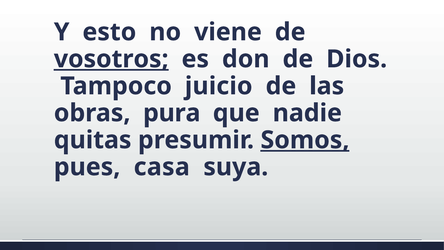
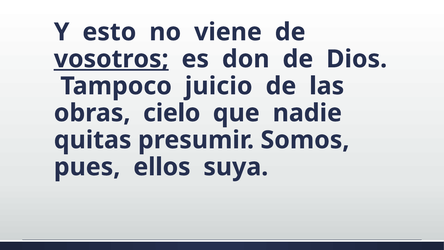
pura: pura -> cielo
Somos underline: present -> none
casa: casa -> ellos
